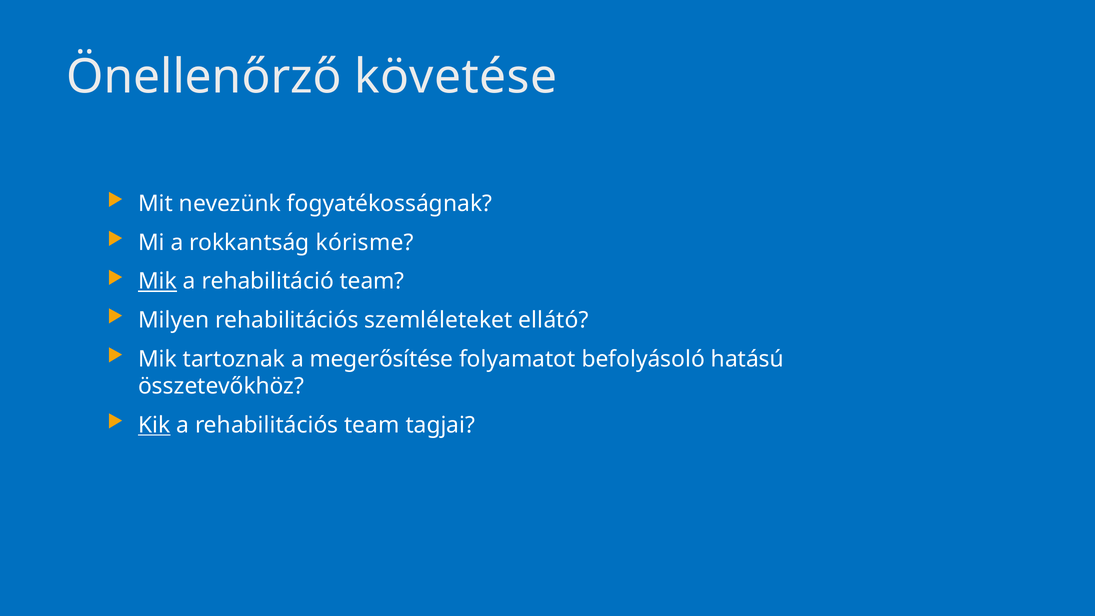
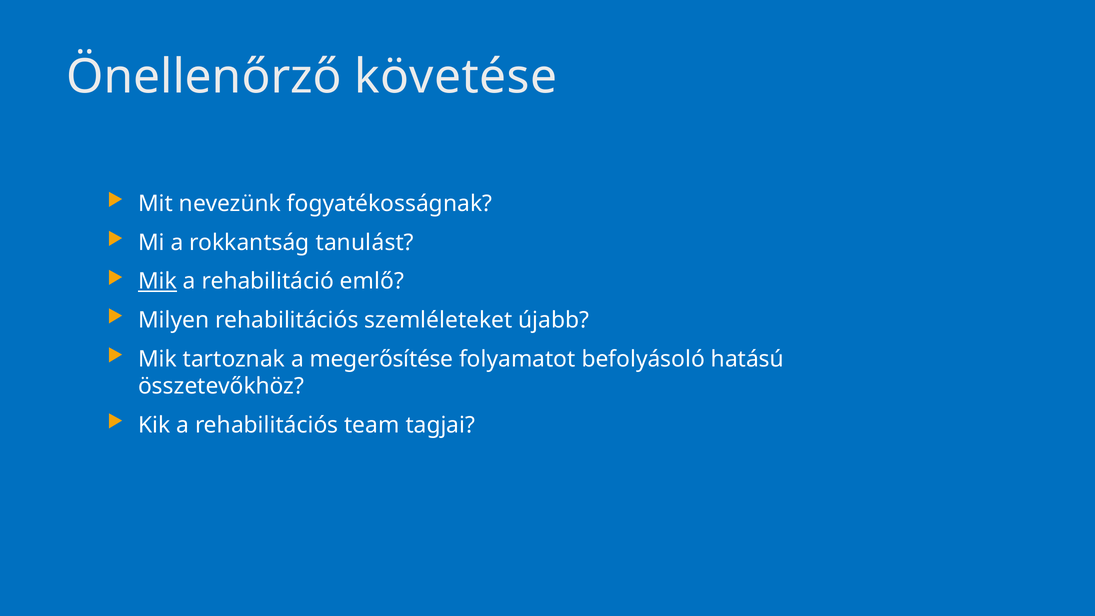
kórisme: kórisme -> tanulást
rehabilitáció team: team -> emlő
ellátó: ellátó -> újabb
Kik underline: present -> none
